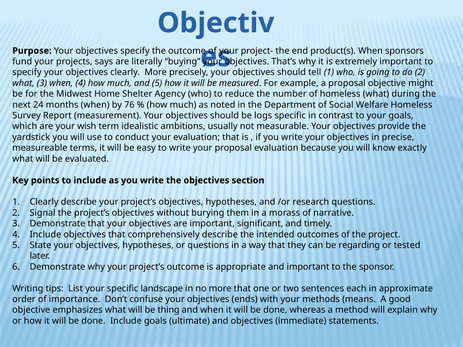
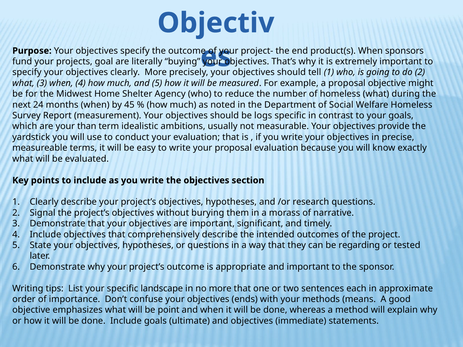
says: says -> goal
76: 76 -> 45
wish: wish -> than
thing: thing -> point
